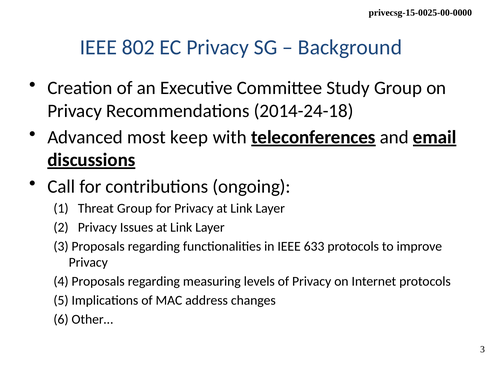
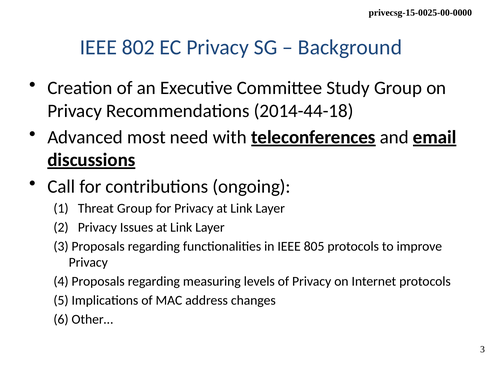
2014-24-18: 2014-24-18 -> 2014-44-18
keep: keep -> need
633: 633 -> 805
